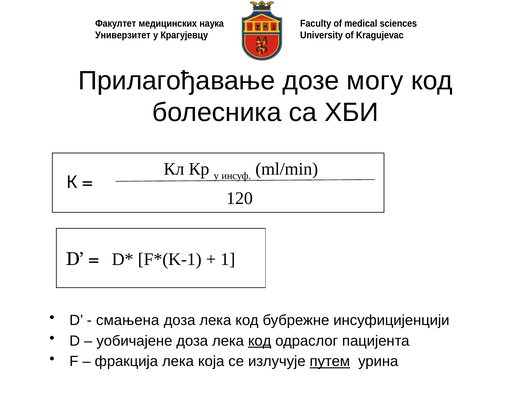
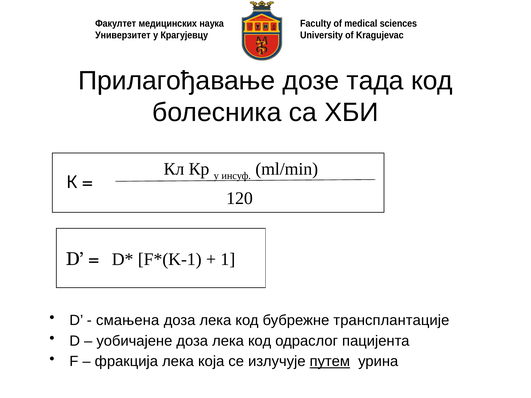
могу: могу -> тада
инсуфицијенцији: инсуфицијенцији -> трансплантације
код at (260, 341) underline: present -> none
